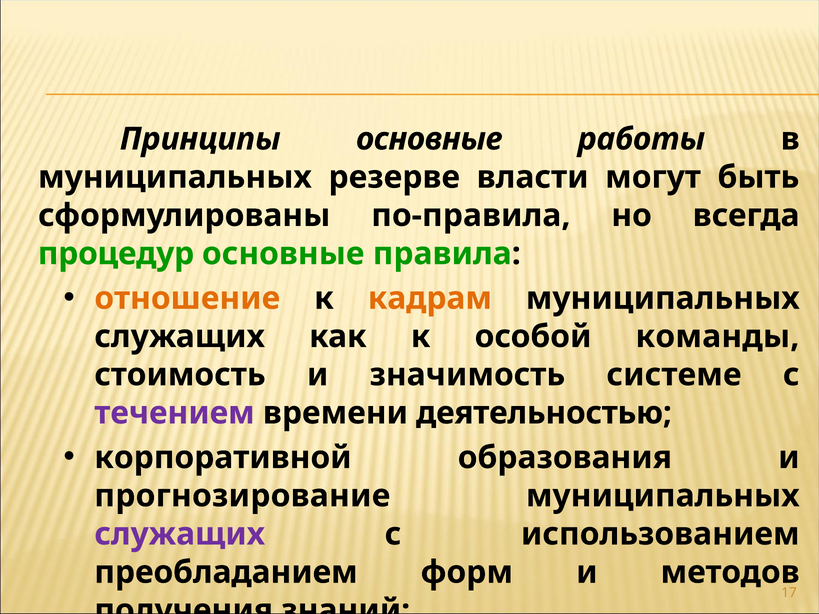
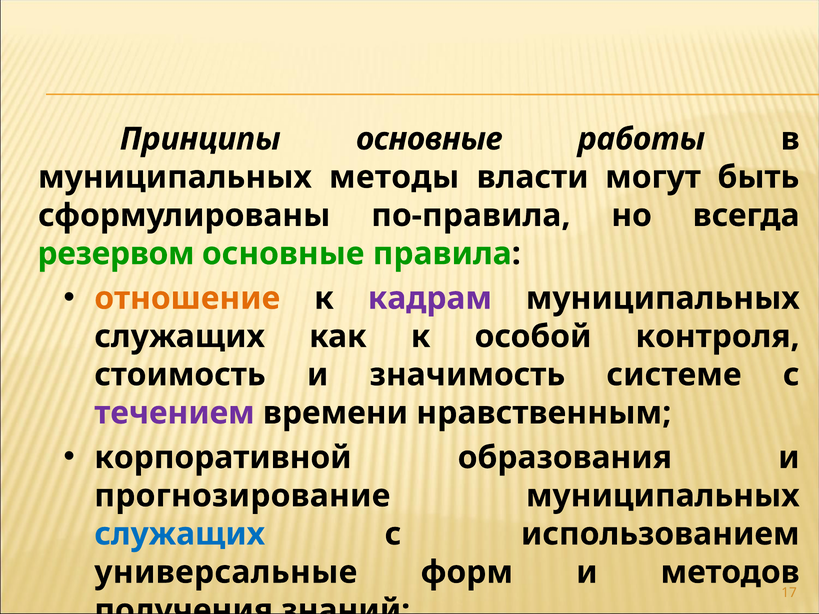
резерве: резерве -> методы
процедур: процедур -> резервом
кадрам colour: orange -> purple
команды: команды -> контроля
деятельностью: деятельностью -> нравственным
служащих at (180, 534) colour: purple -> blue
преобладанием: преобладанием -> универсальные
